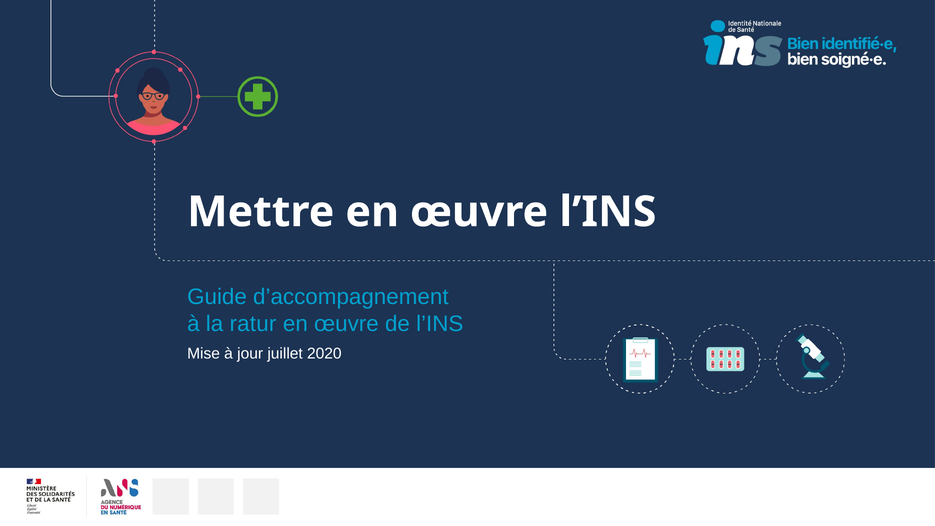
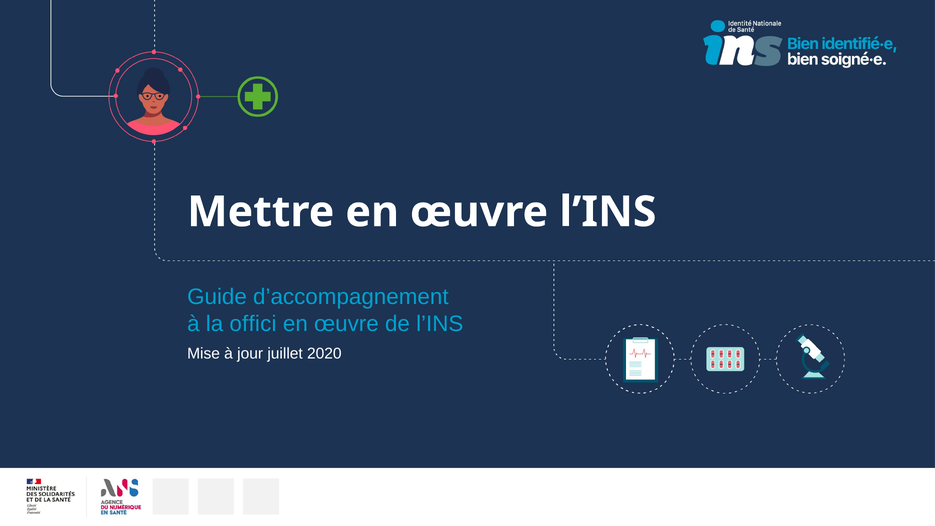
ratur: ratur -> offici
